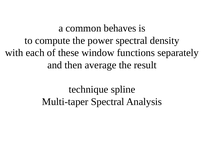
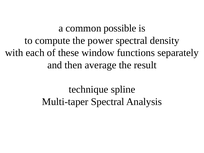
behaves: behaves -> possible
